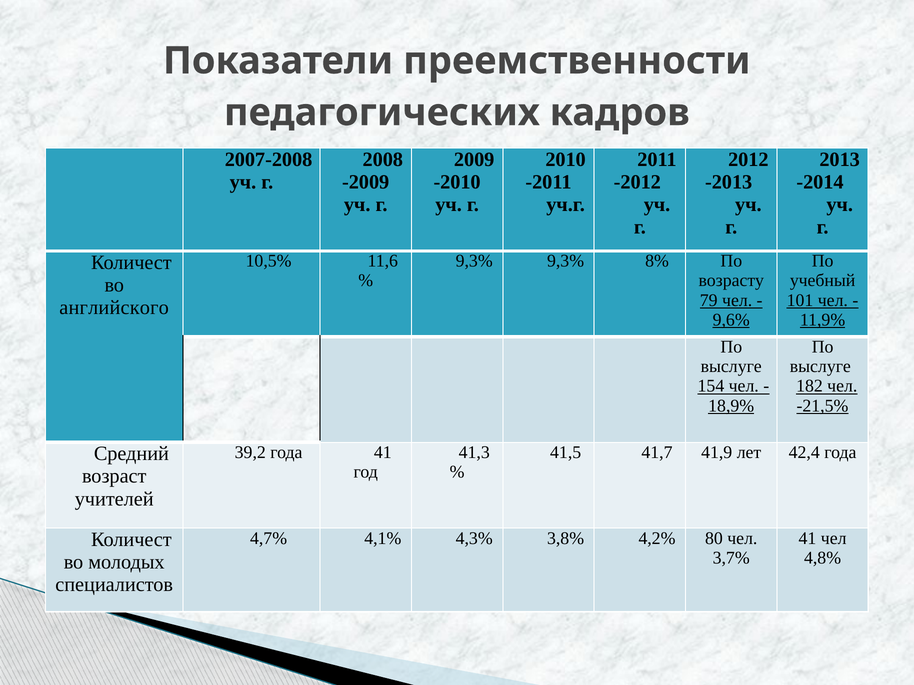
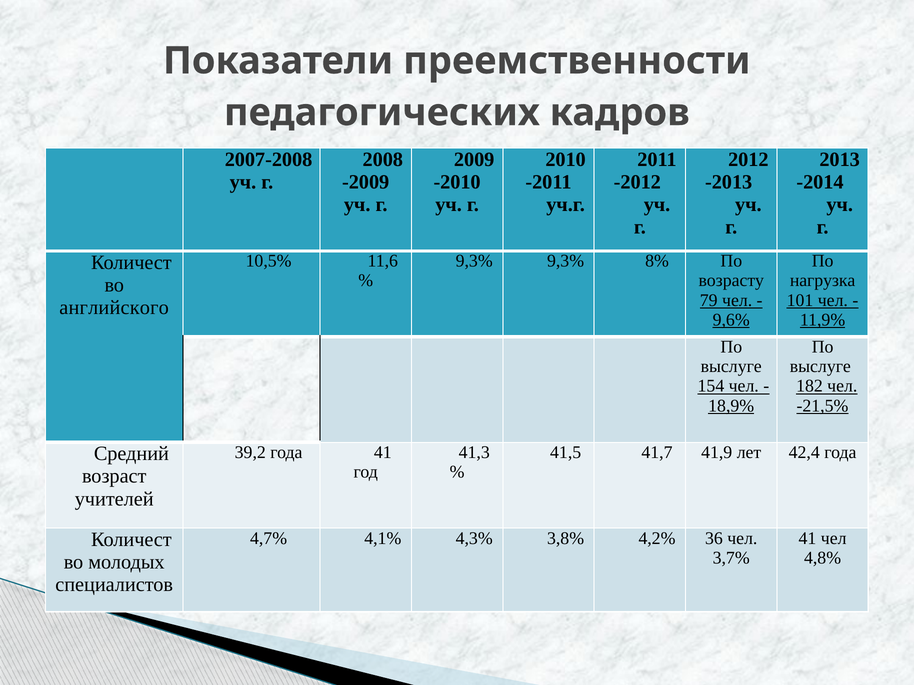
учебный: учебный -> нагрузка
80: 80 -> 36
